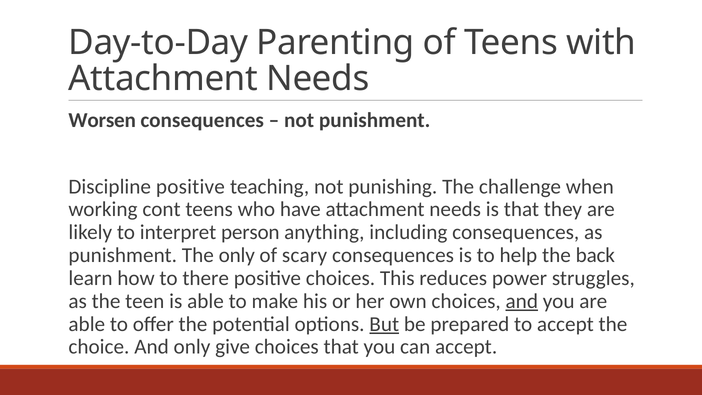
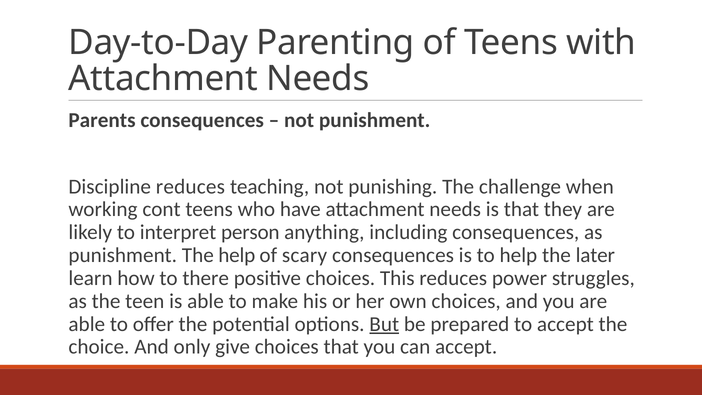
Worsen: Worsen -> Parents
Discipline positive: positive -> reduces
The only: only -> help
back: back -> later
and at (522, 301) underline: present -> none
